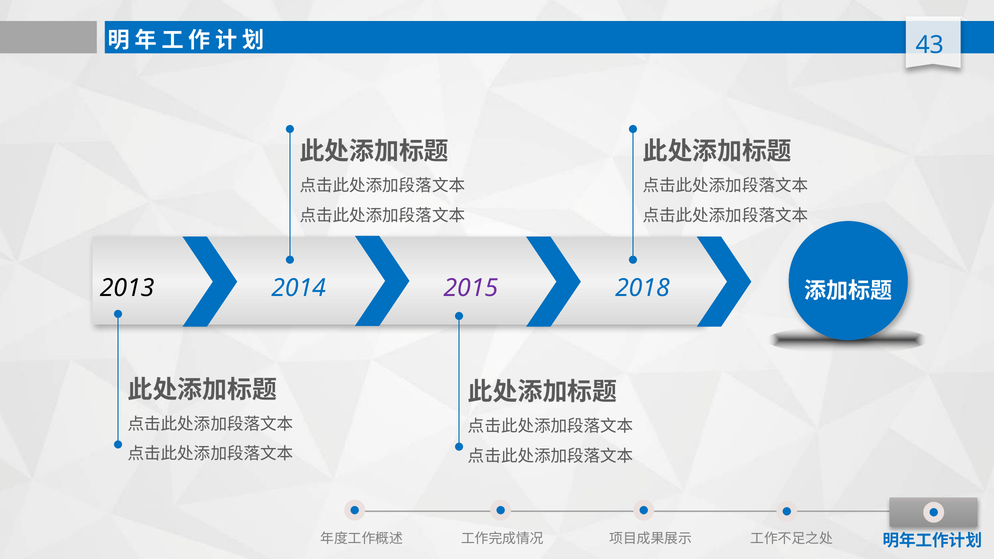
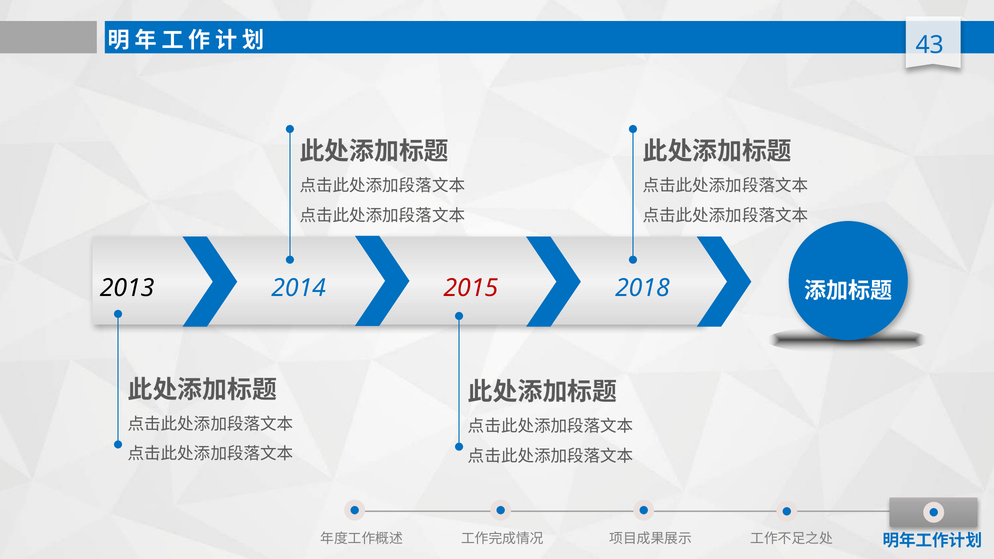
2015 colour: purple -> red
